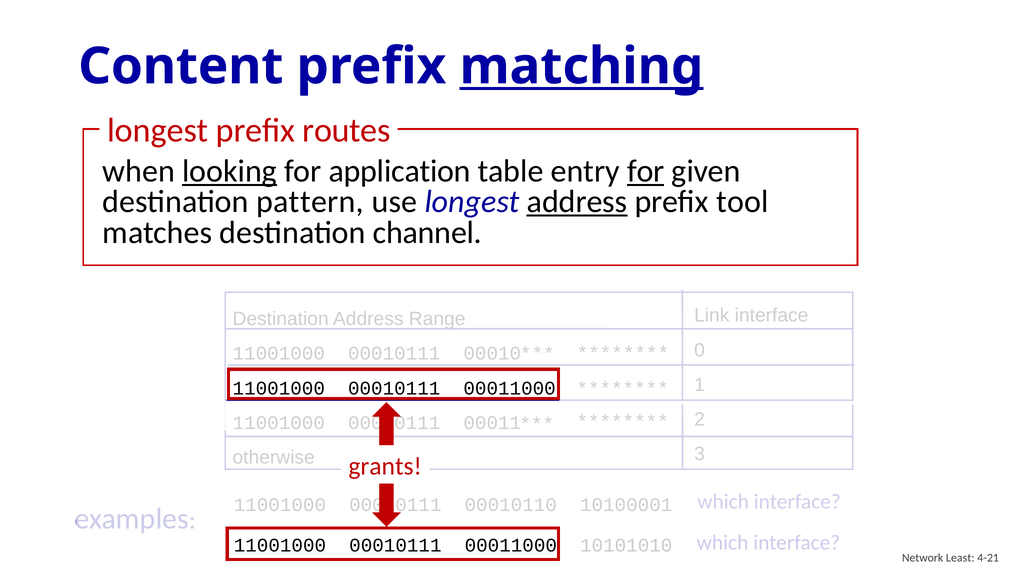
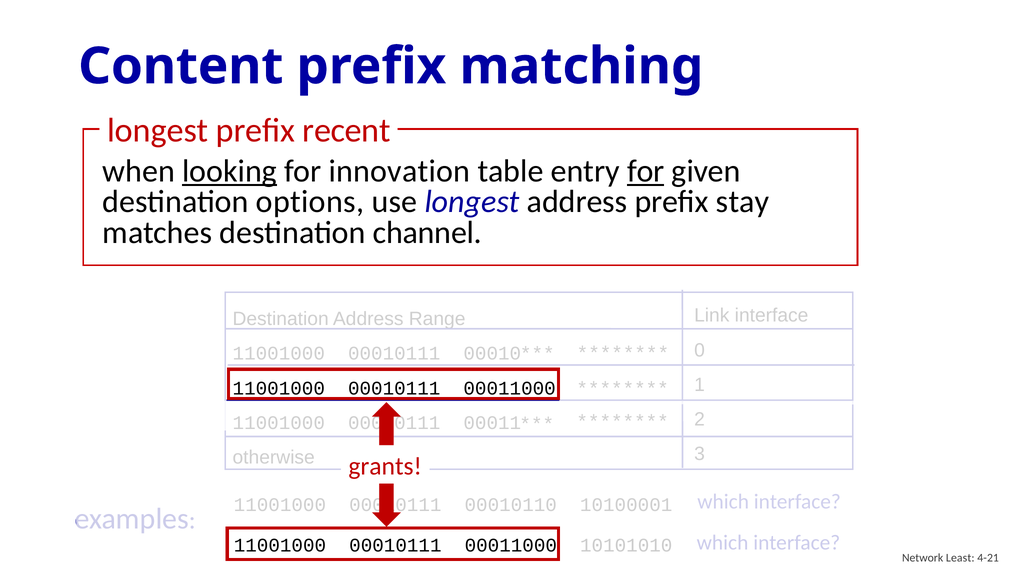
matching underline: present -> none
routes: routes -> recent
application: application -> innovation
pattern: pattern -> options
address at (577, 202) underline: present -> none
tool: tool -> stay
